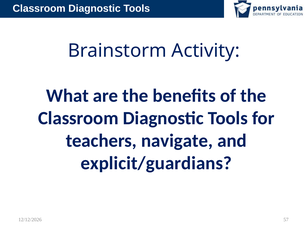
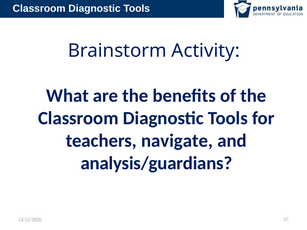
explicit/guardians: explicit/guardians -> analysis/guardians
